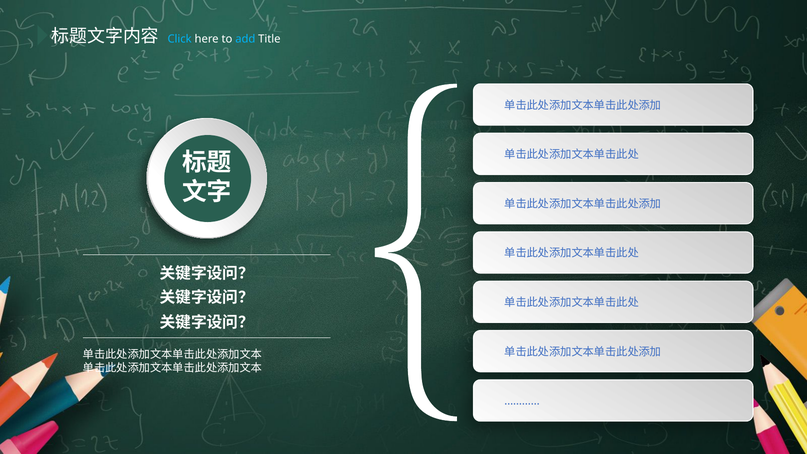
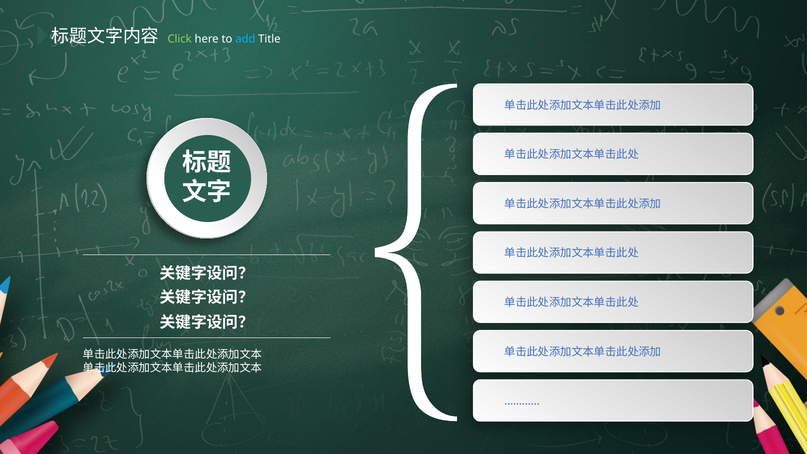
Click colour: light blue -> light green
